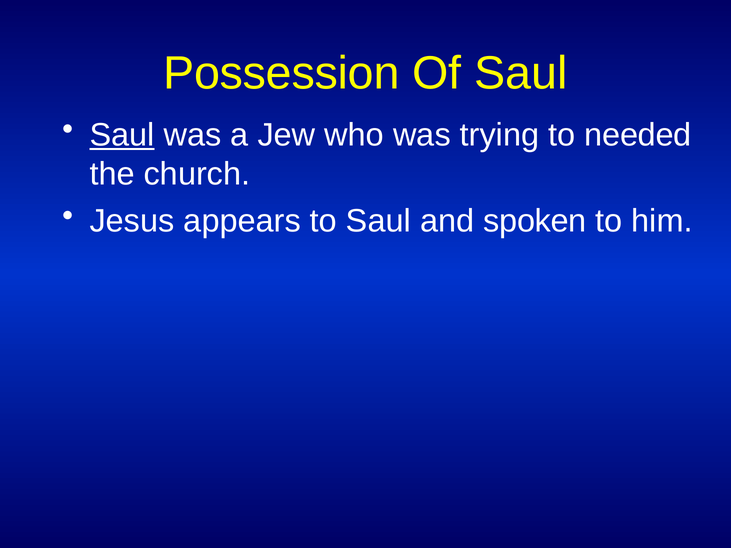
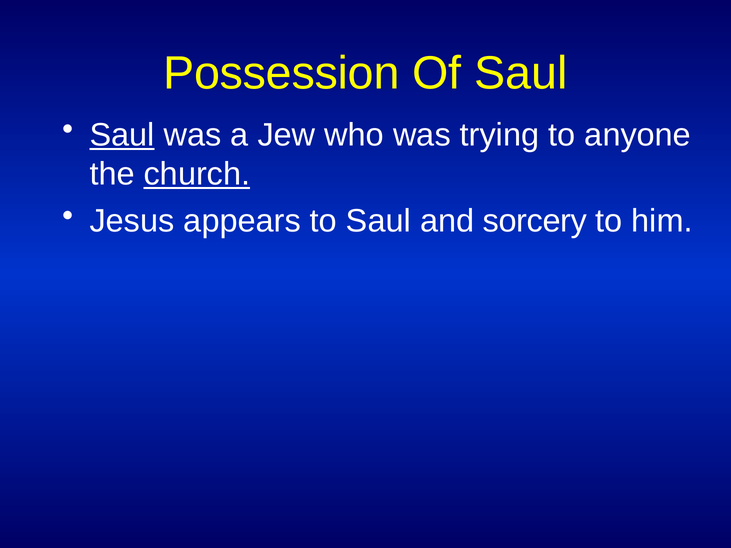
needed: needed -> anyone
church underline: none -> present
spoken: spoken -> sorcery
